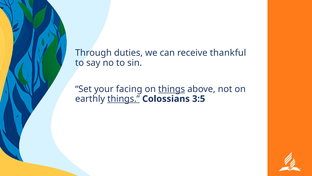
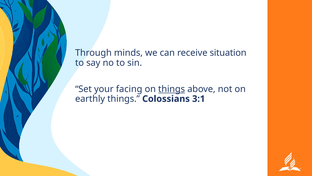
duties: duties -> minds
thankful: thankful -> situation
things at (124, 99) underline: present -> none
3:5: 3:5 -> 3:1
